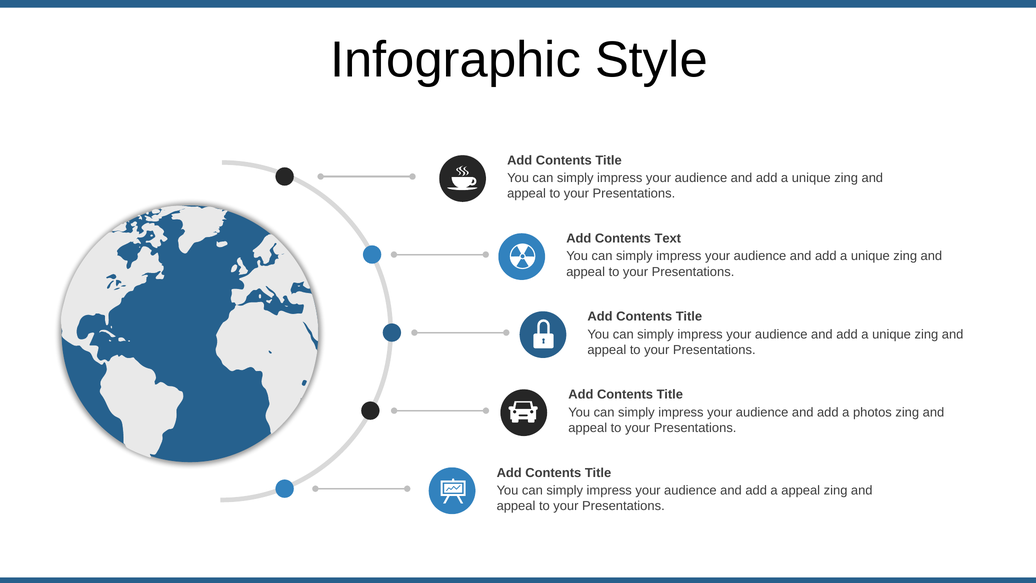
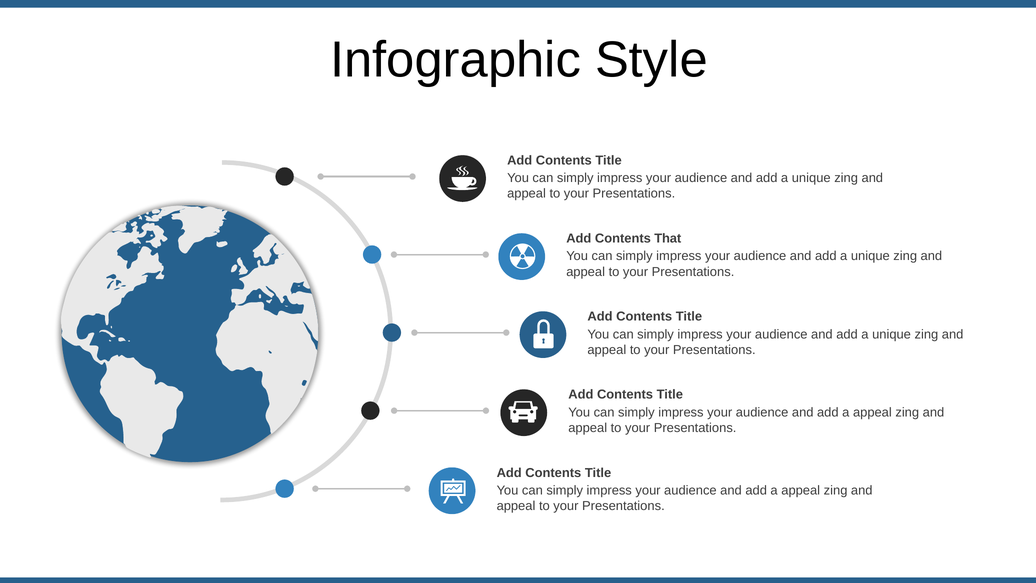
Text: Text -> That
photos at (872, 412): photos -> appeal
